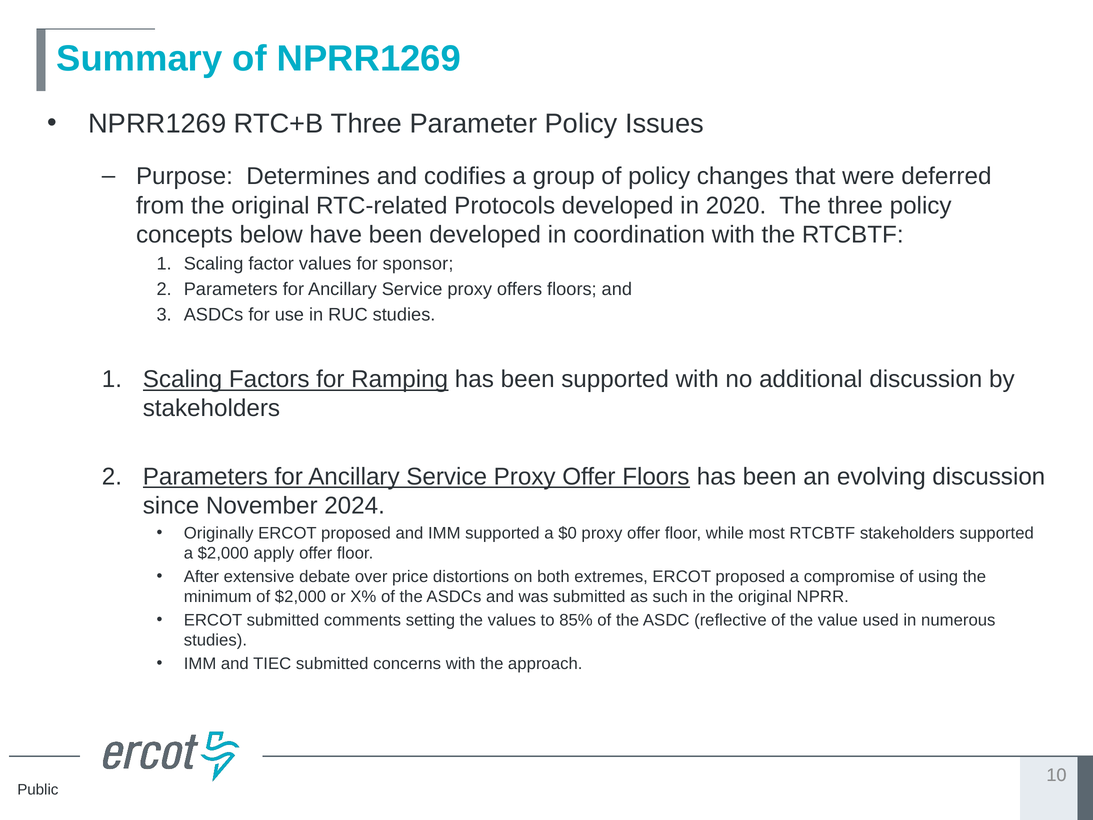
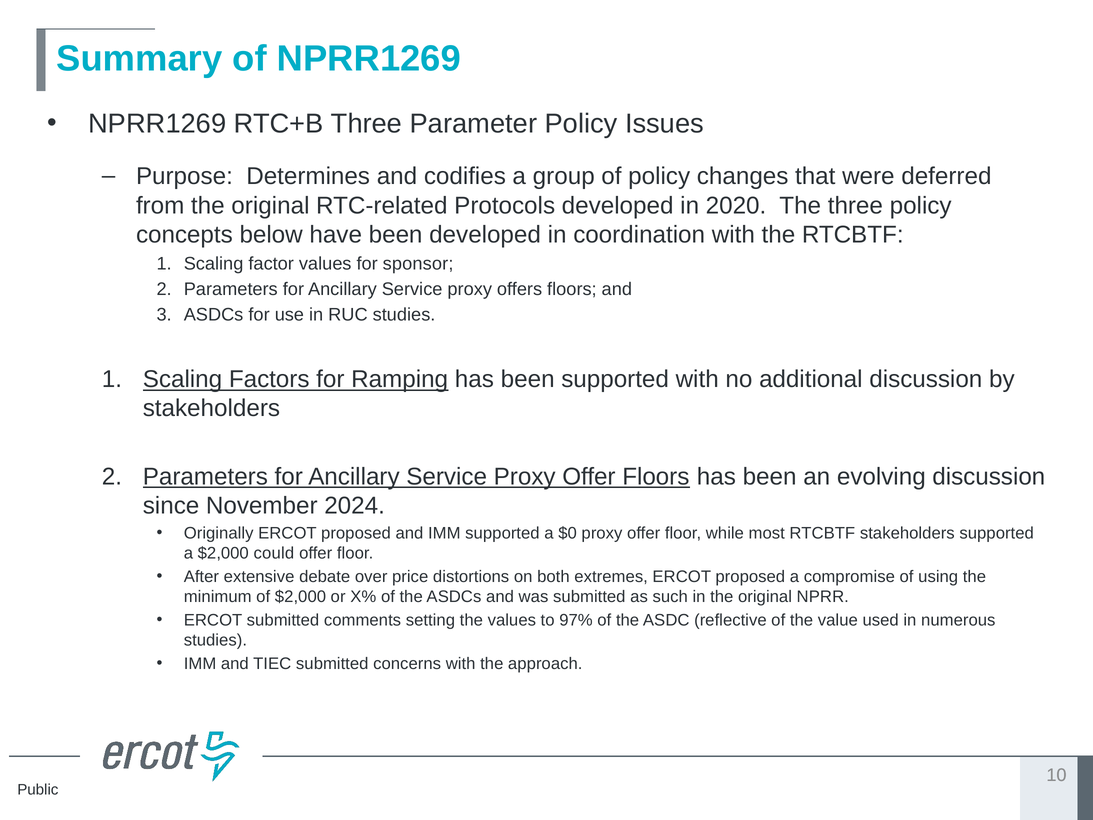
apply: apply -> could
85%: 85% -> 97%
